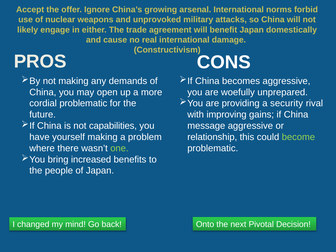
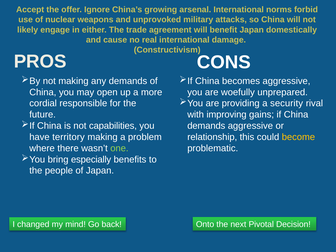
cordial problematic: problematic -> responsible
message at (206, 126): message -> demands
yourself: yourself -> territory
become colour: light green -> yellow
increased: increased -> especially
